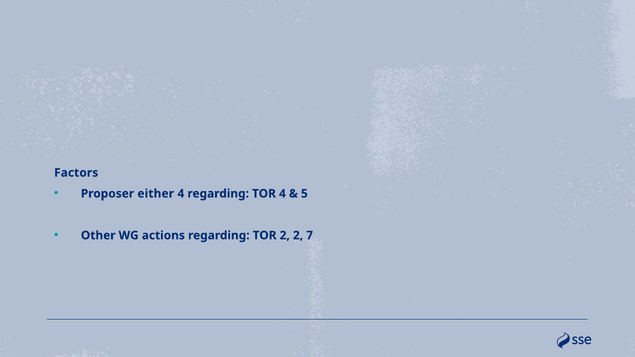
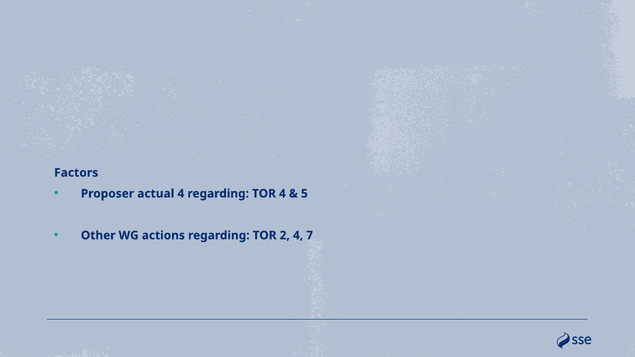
either: either -> actual
2 2: 2 -> 4
